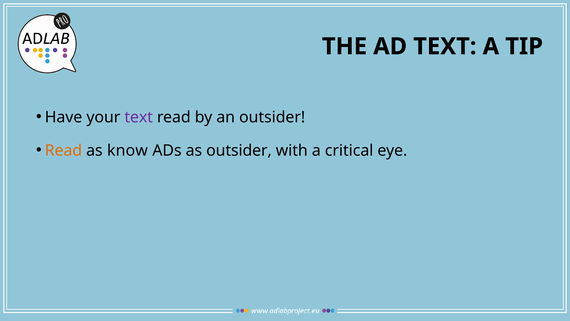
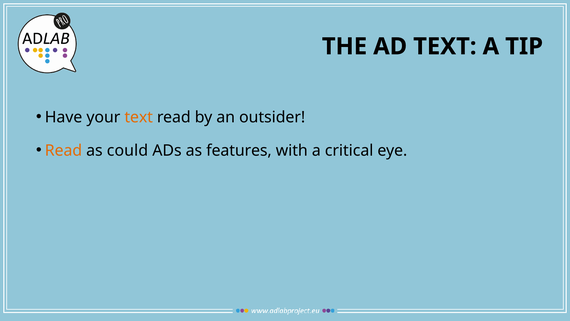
text at (139, 117) colour: purple -> orange
know: know -> could
as outsider: outsider -> features
